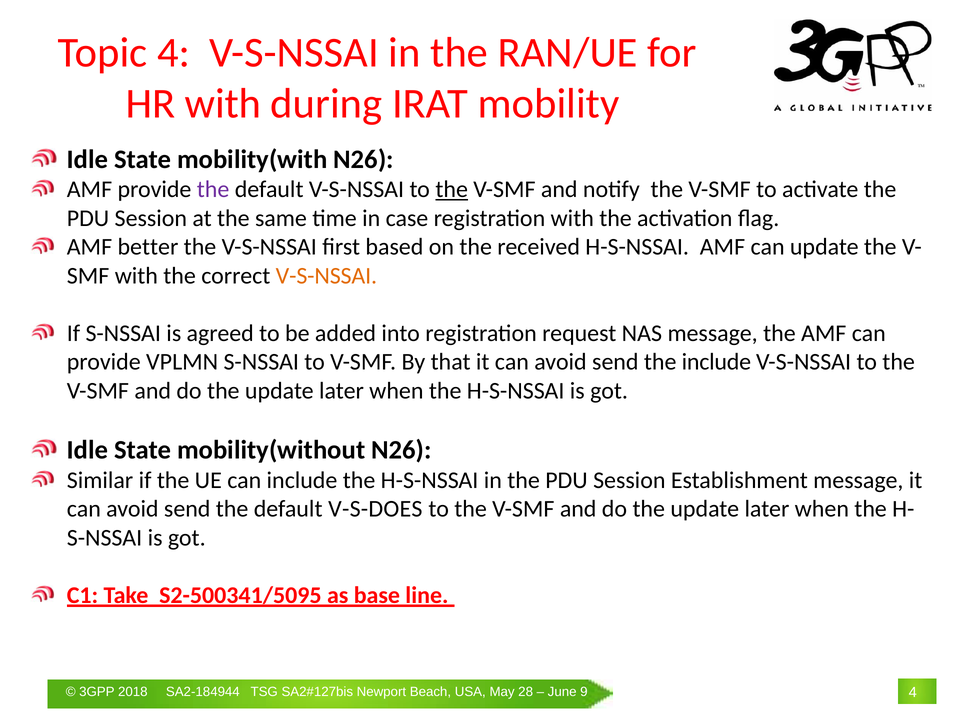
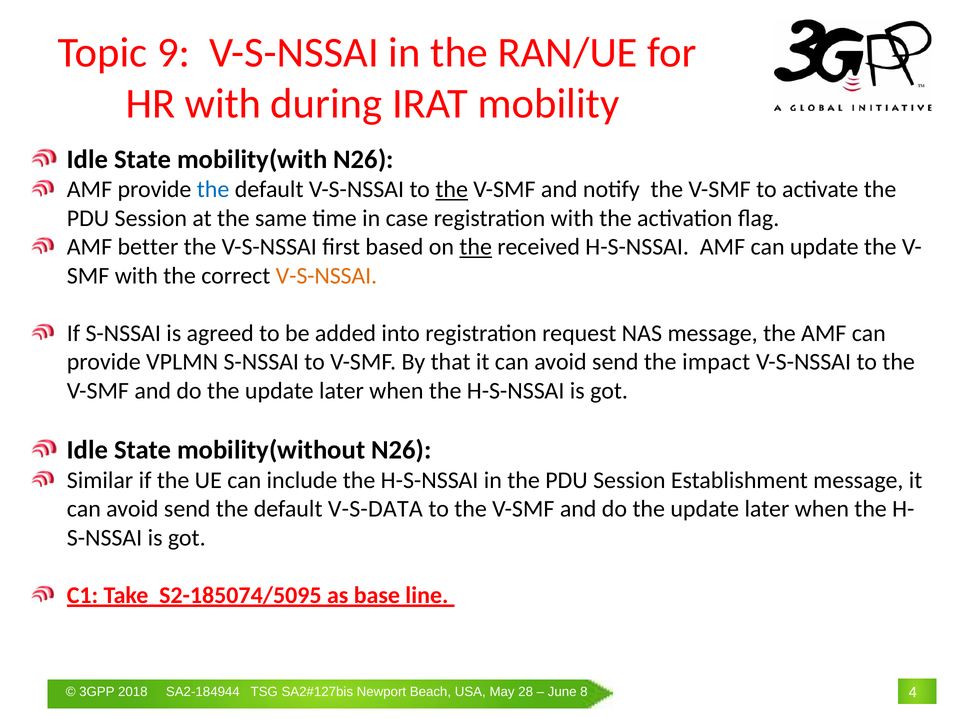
Topic 4: 4 -> 9
the at (213, 190) colour: purple -> blue
the at (476, 247) underline: none -> present
the include: include -> impact
V-S-DOES: V-S-DOES -> V-S-DATA
S2-500341/5095: S2-500341/5095 -> S2-185074/5095
9: 9 -> 8
